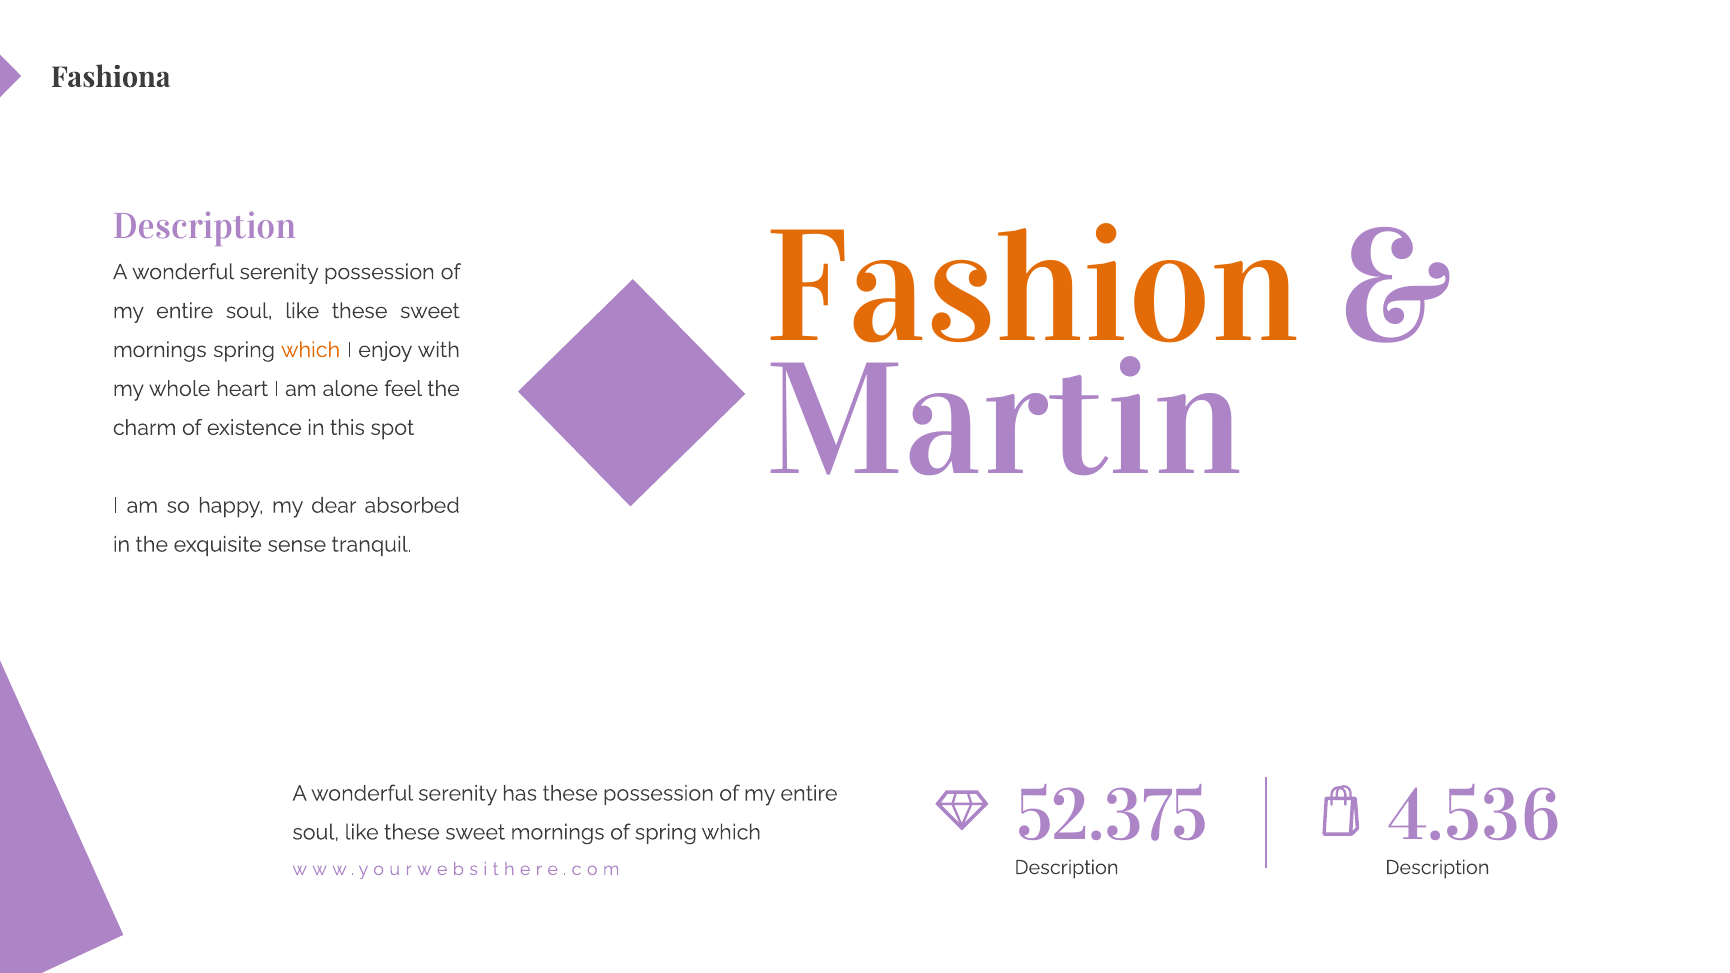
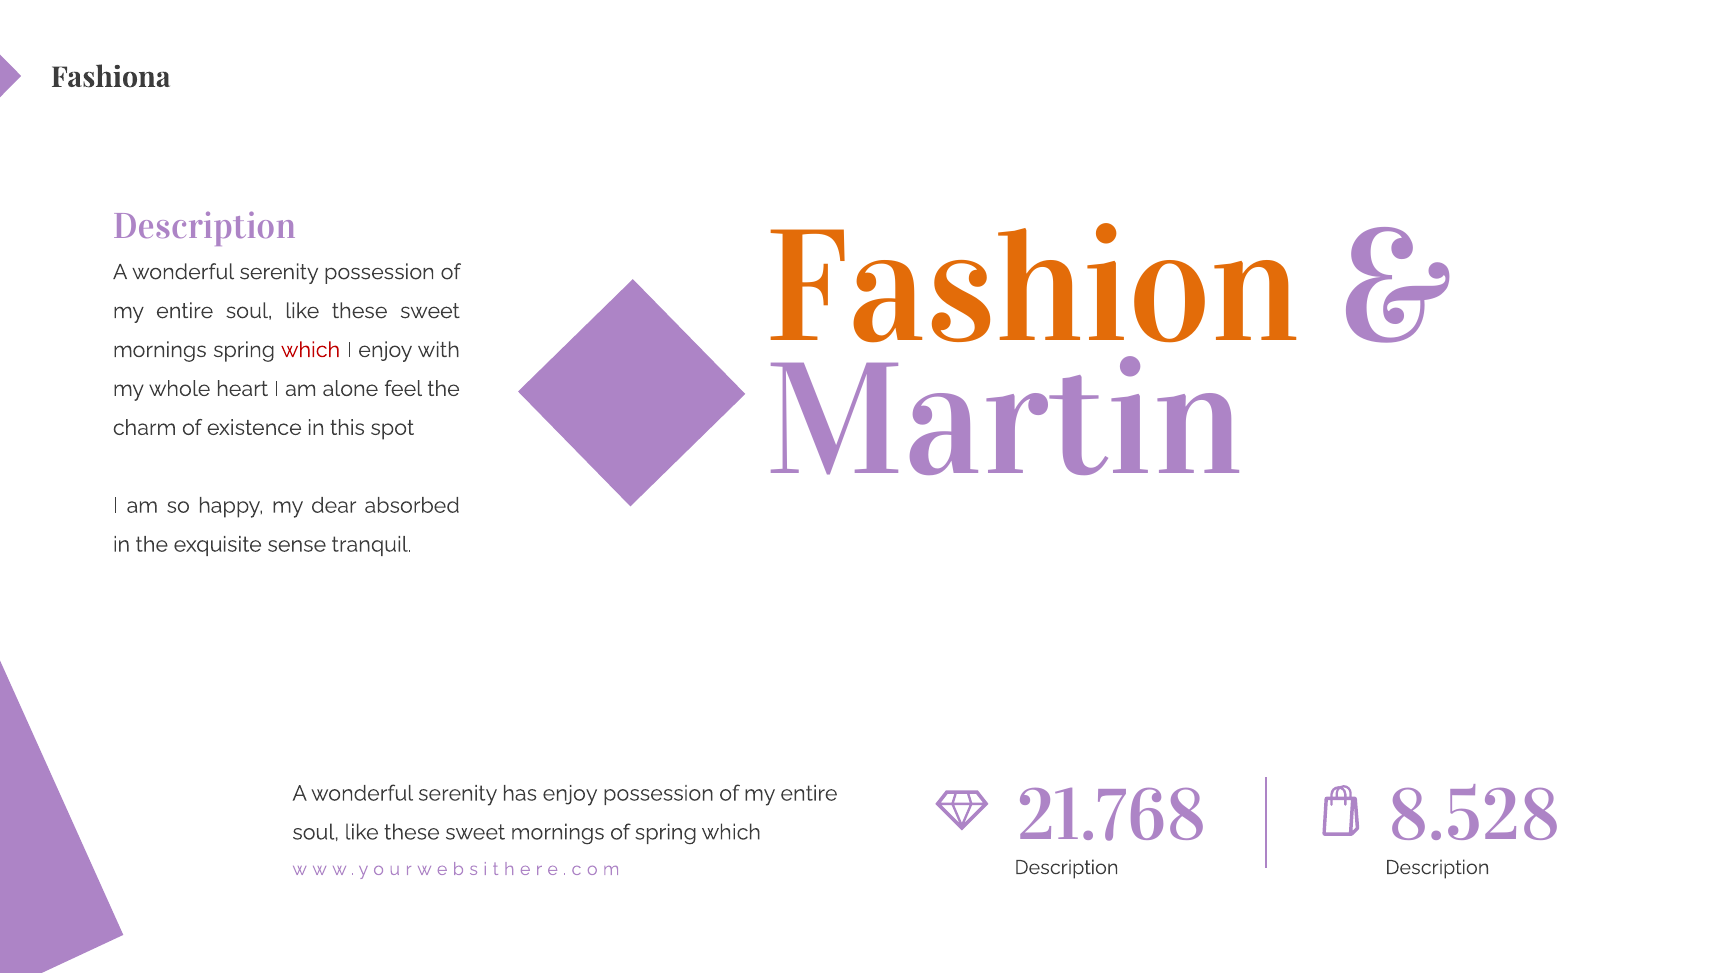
which at (311, 350) colour: orange -> red
has these: these -> enjoy
52.375: 52.375 -> 21.768
4.536: 4.536 -> 8.528
